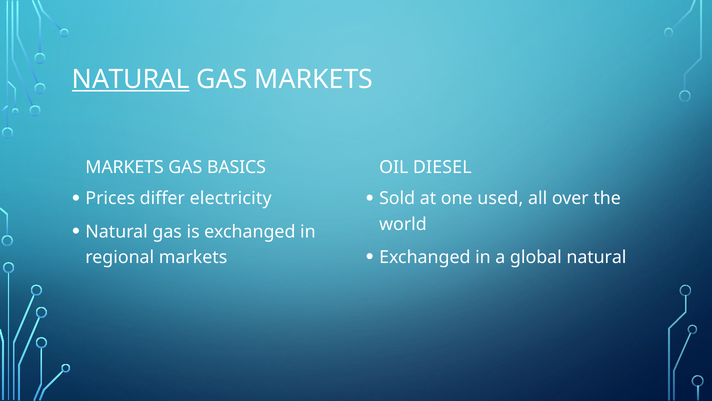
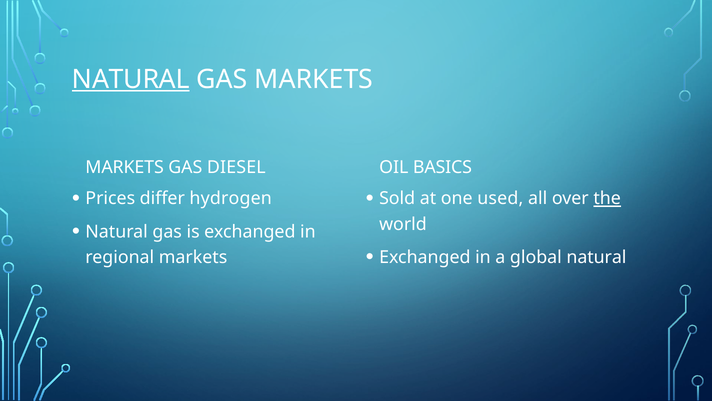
BASICS: BASICS -> DIESEL
DIESEL: DIESEL -> BASICS
electricity: electricity -> hydrogen
the underline: none -> present
